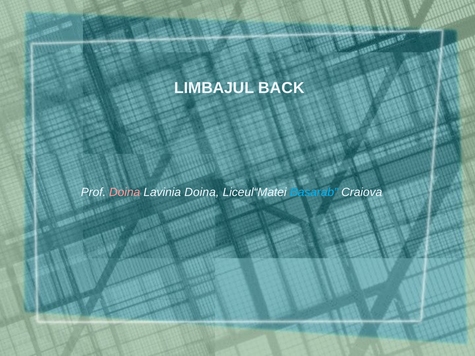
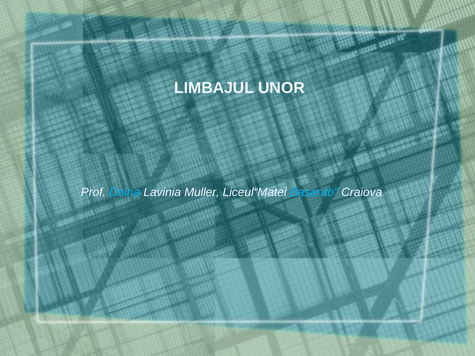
BACK: BACK -> UNOR
Doina at (125, 192) colour: pink -> light blue
Lavinia Doina: Doina -> Muller
